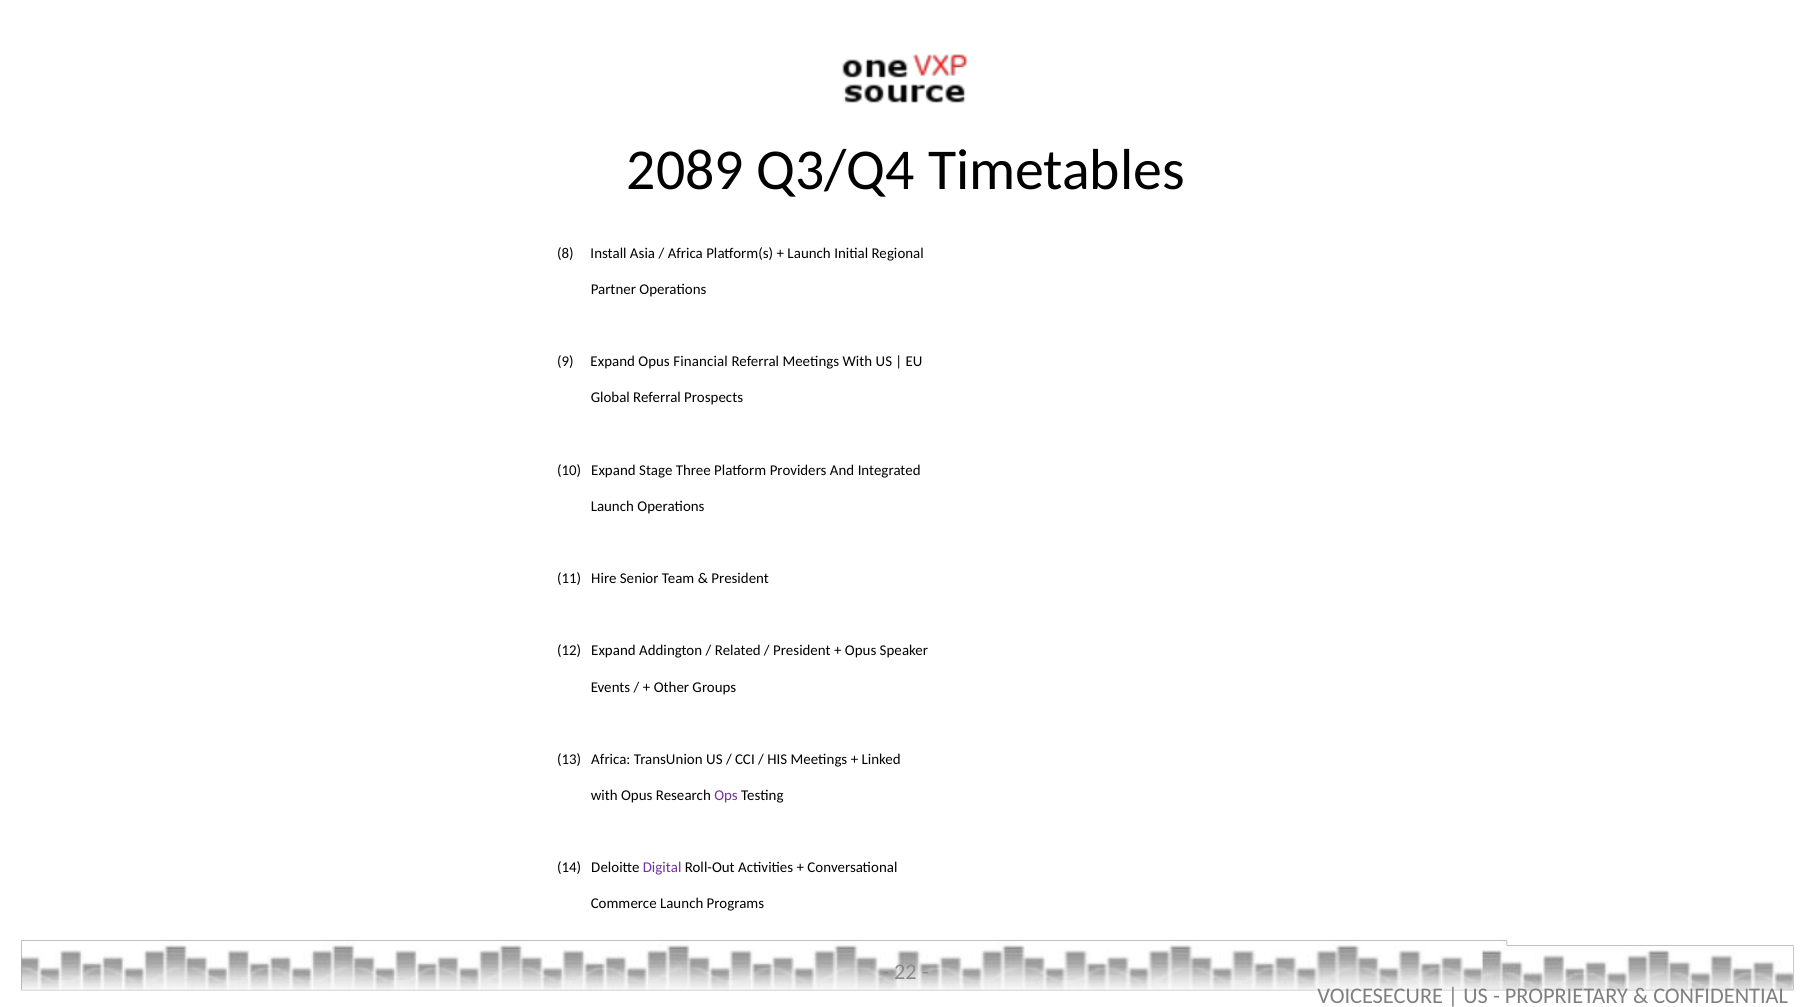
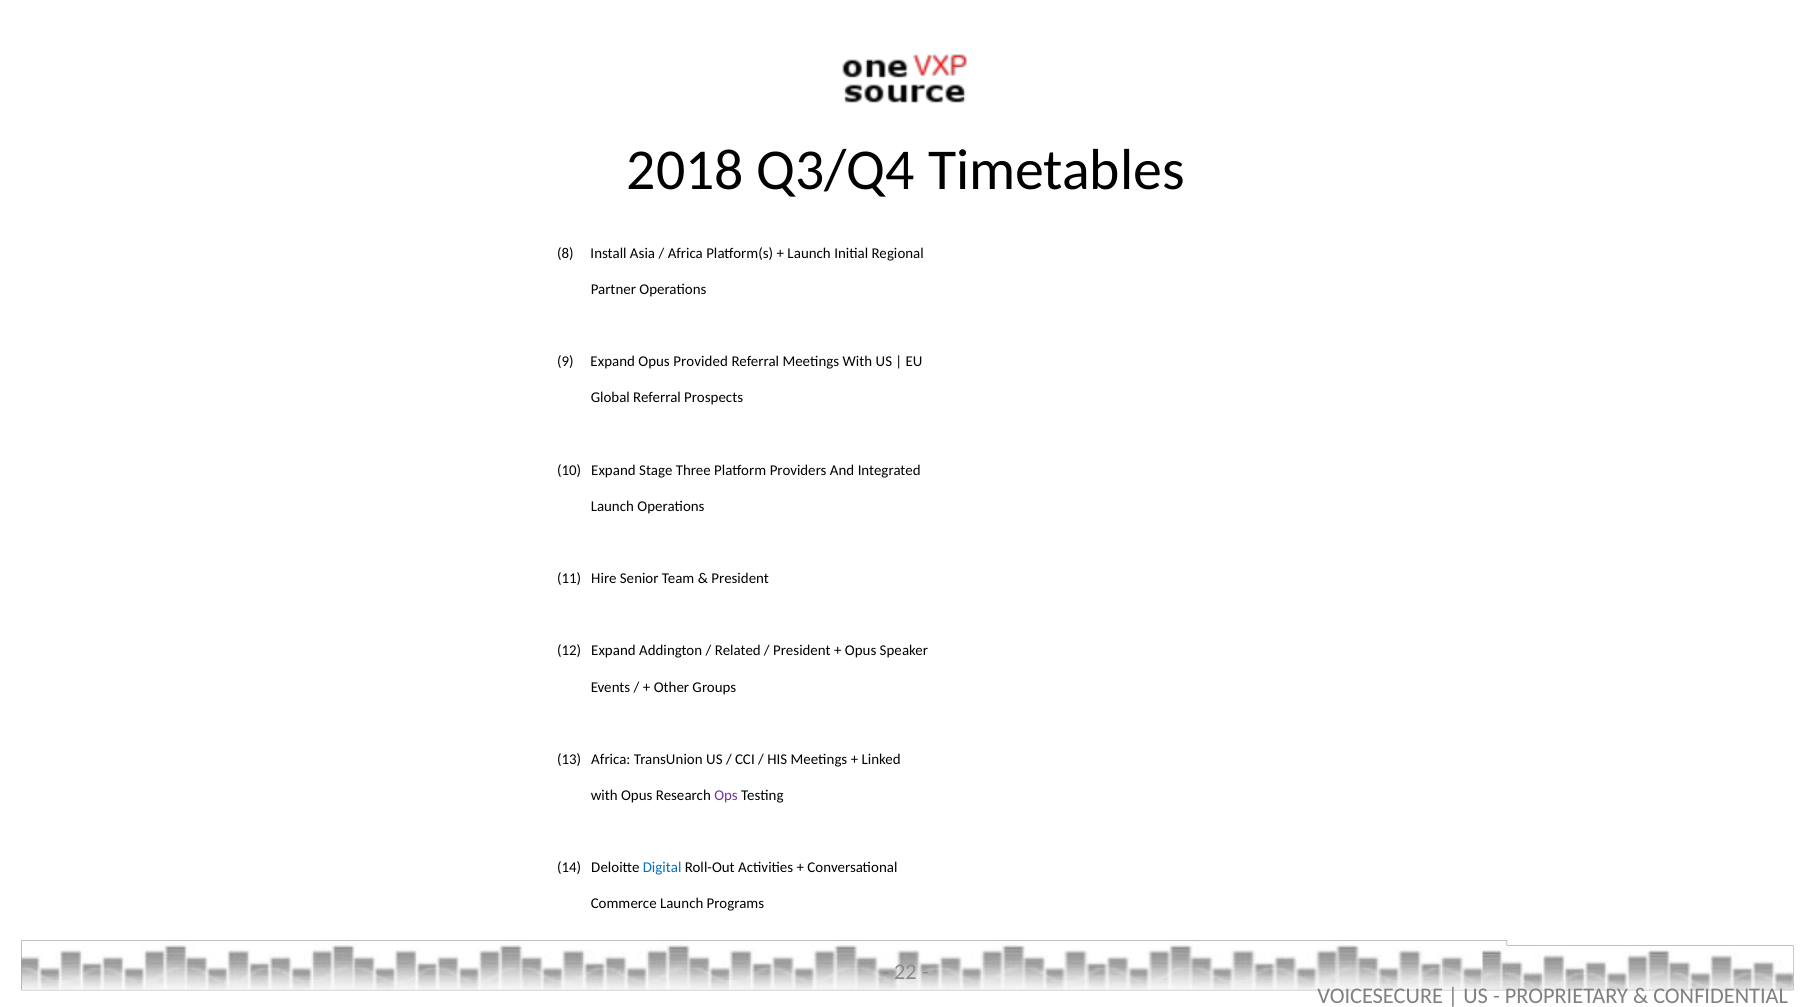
2089: 2089 -> 2018
Financial: Financial -> Provided
Digital colour: purple -> blue
